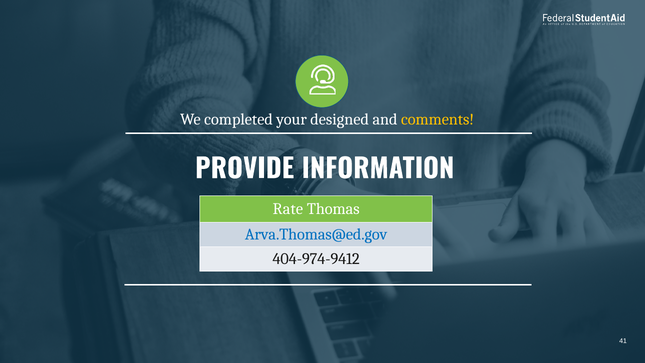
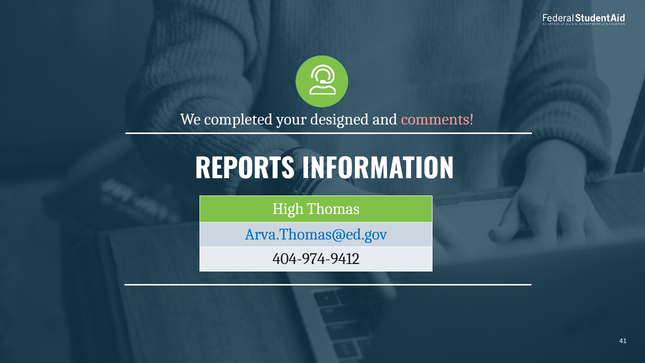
comments colour: yellow -> pink
PROVIDE: PROVIDE -> REPORTS
Rate: Rate -> High
